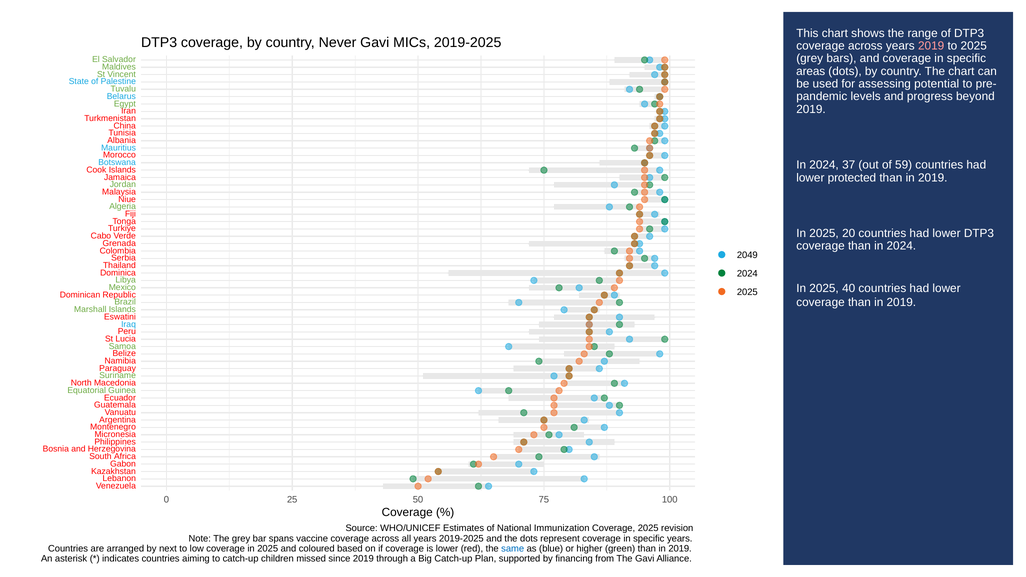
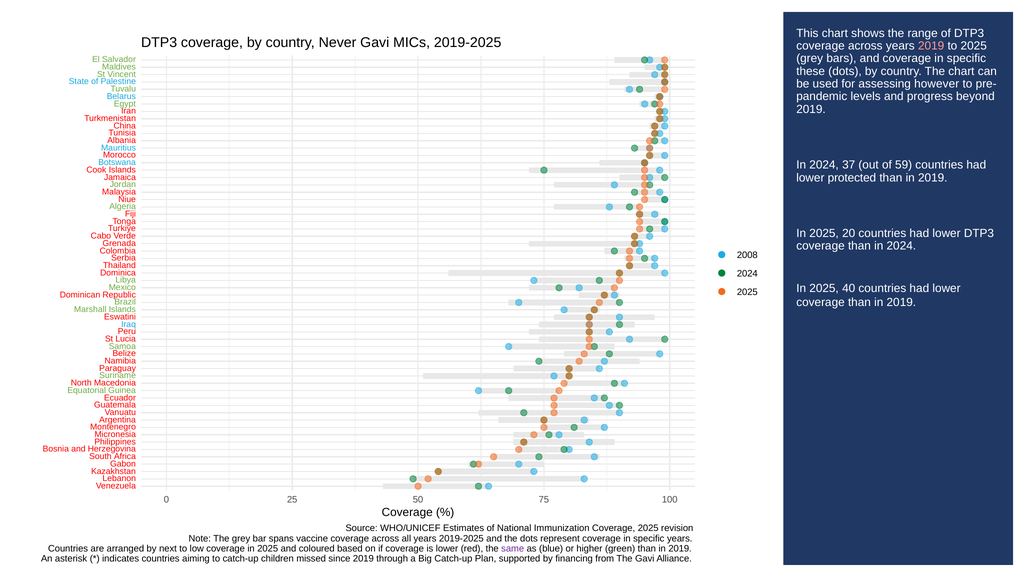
areas: areas -> these
potential: potential -> however
2049: 2049 -> 2008
same colour: blue -> purple
